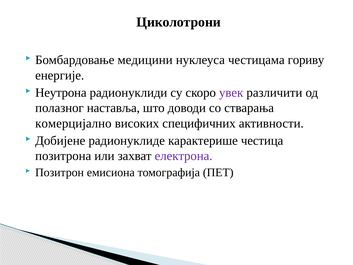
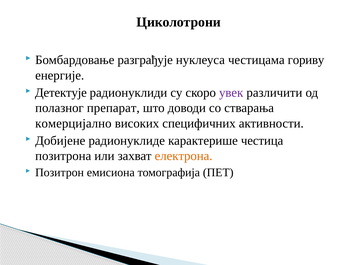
медицини: медицини -> разграђује
Неутрона: Неутрона -> Детектује
наставља: наставља -> препарат
електрона colour: purple -> orange
